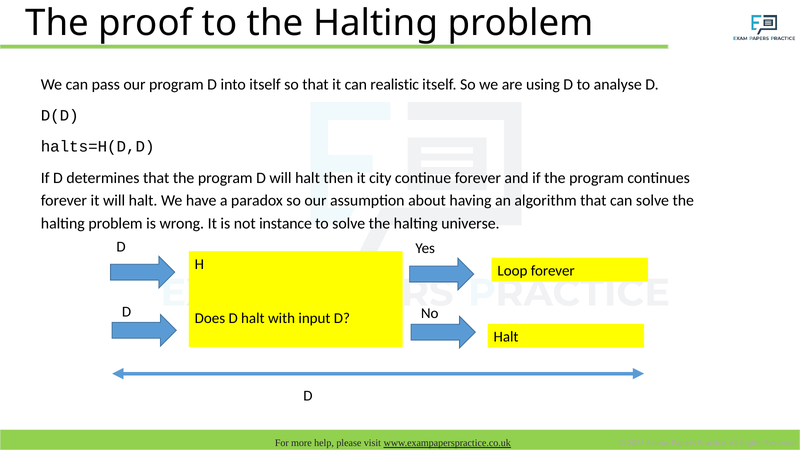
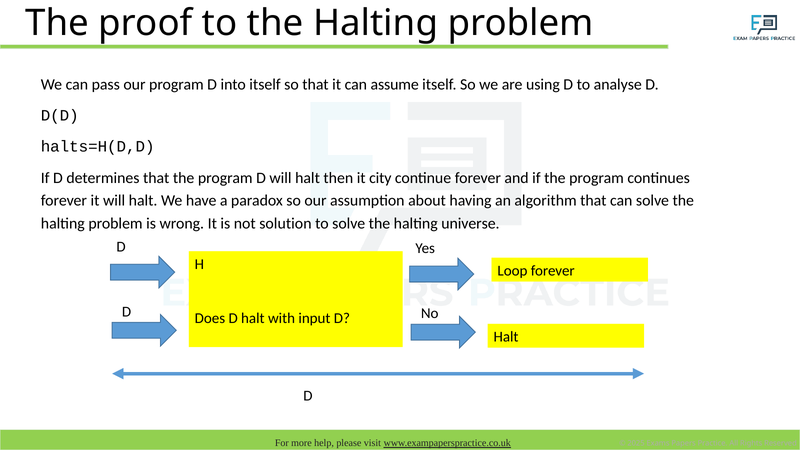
realistic: realistic -> assume
instance: instance -> solution
